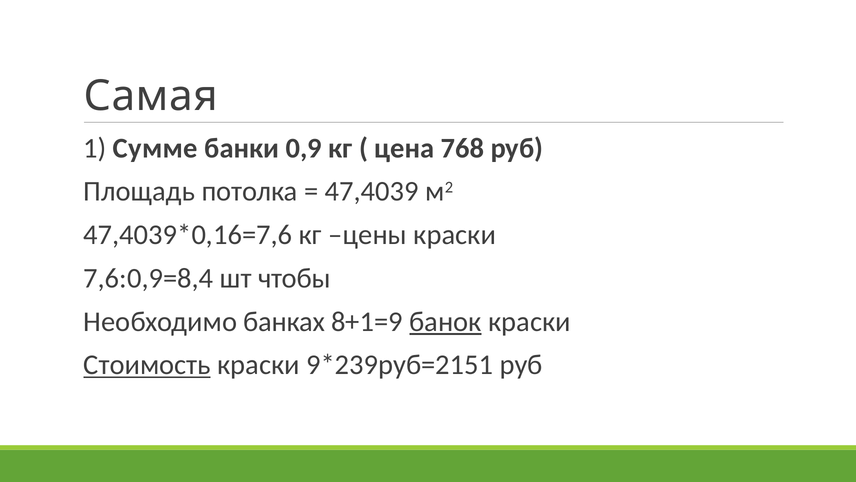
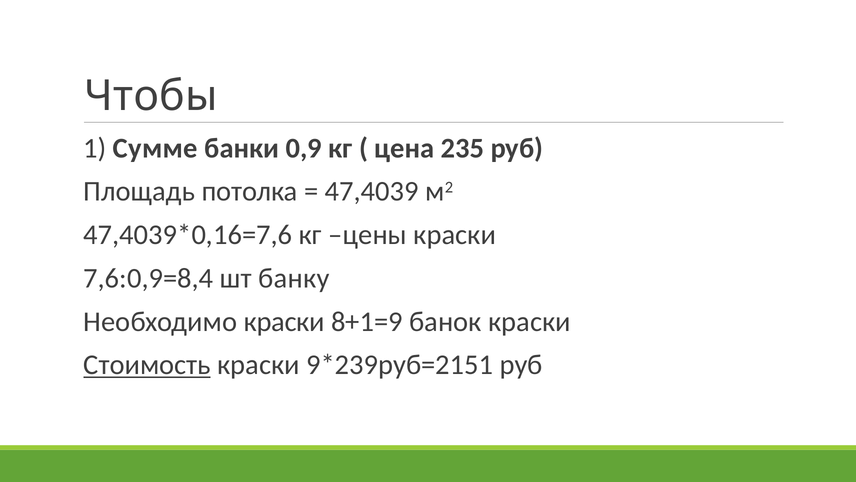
Самая: Самая -> Чтобы
768: 768 -> 235
чтобы: чтобы -> банку
Необходимо банках: банках -> краски
банок underline: present -> none
